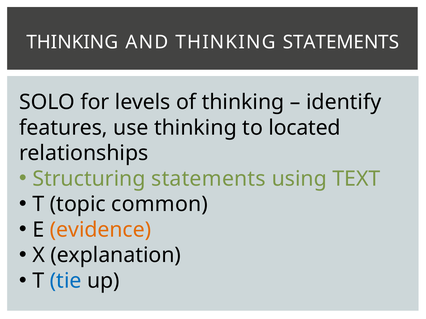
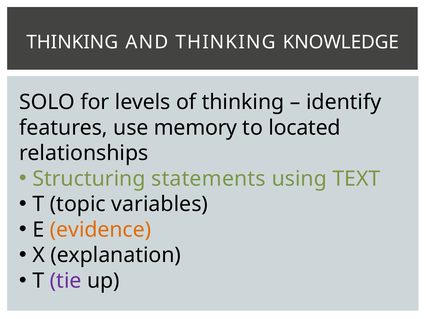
THINKING STATEMENTS: STATEMENTS -> KNOWLEDGE
use thinking: thinking -> memory
common: common -> variables
tie colour: blue -> purple
